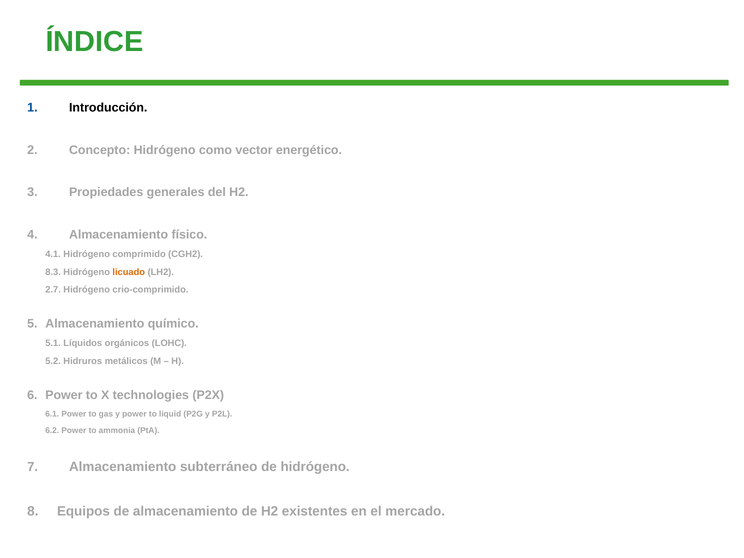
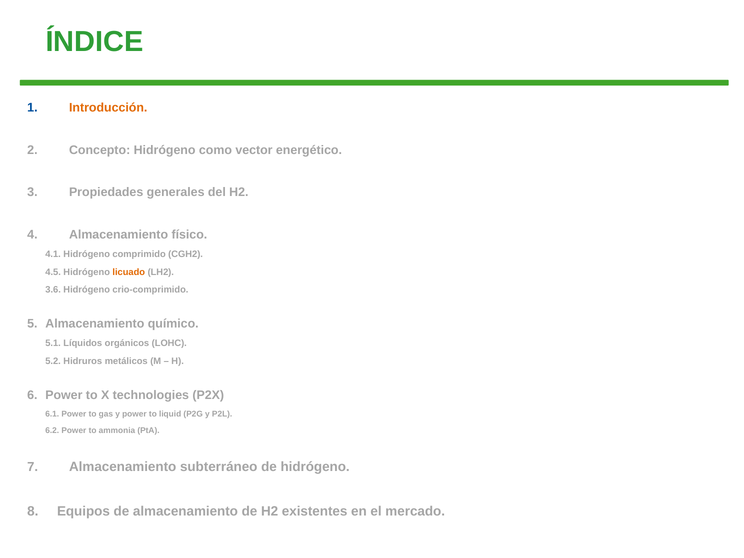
Introducción colour: black -> orange
8.3: 8.3 -> 4.5
2.7: 2.7 -> 3.6
